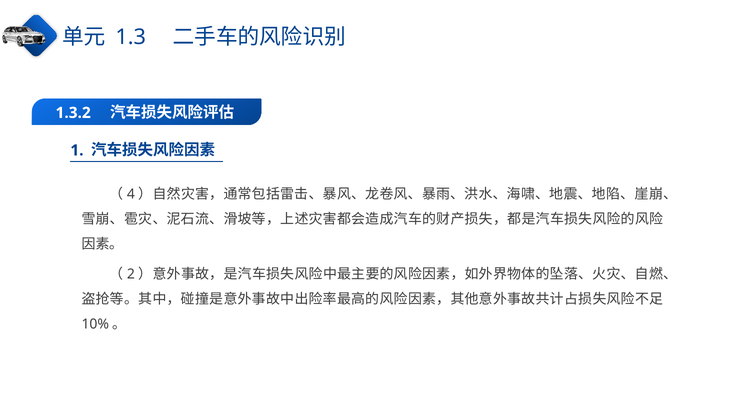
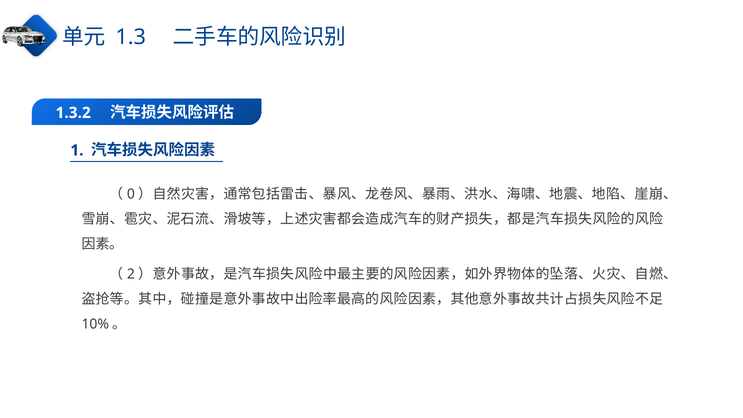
4: 4 -> 0
